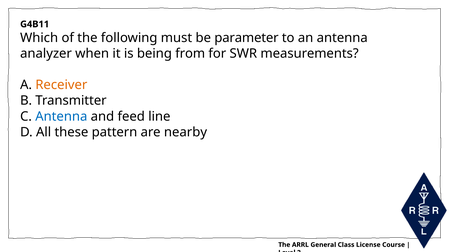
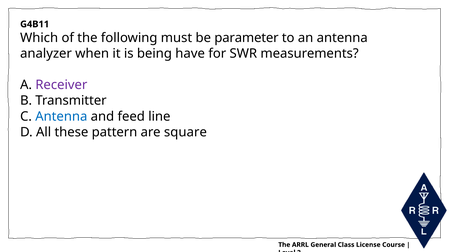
from: from -> have
Receiver colour: orange -> purple
nearby: nearby -> square
